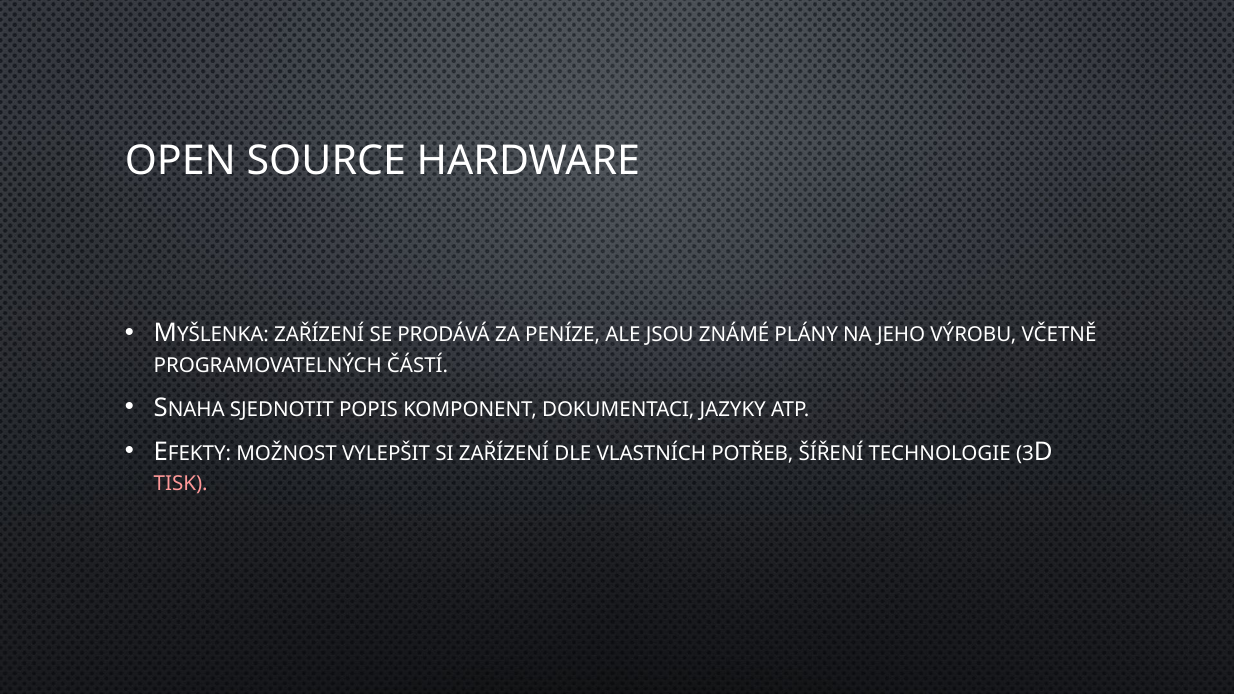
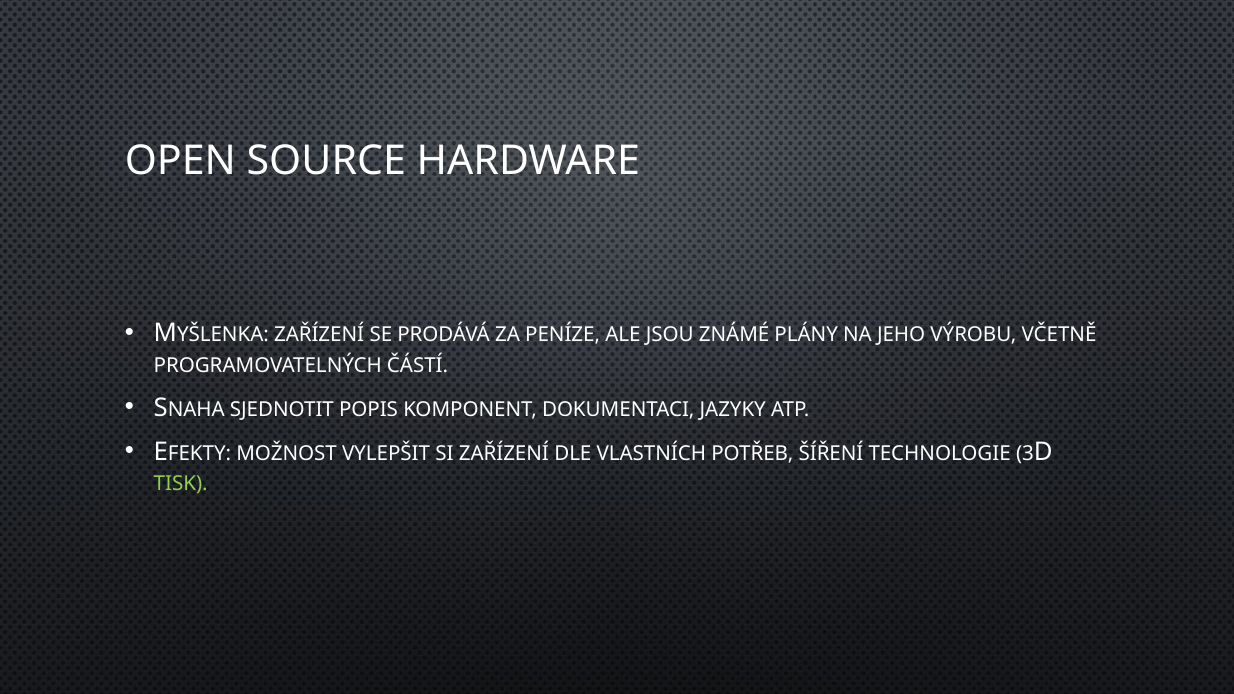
TISK colour: pink -> light green
